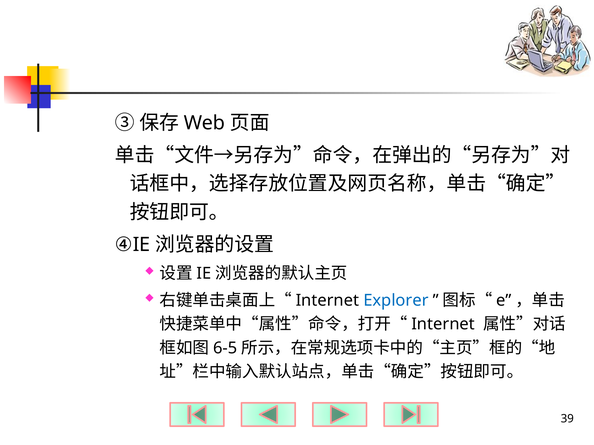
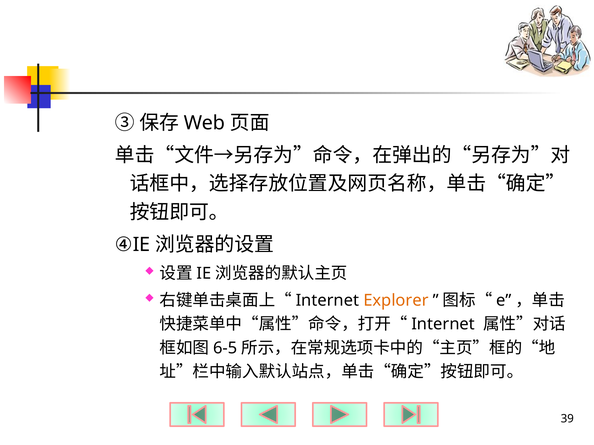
Explorer colour: blue -> orange
